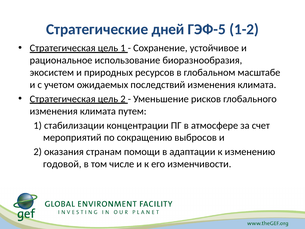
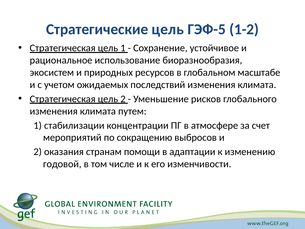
Стратегические дней: дней -> цель
